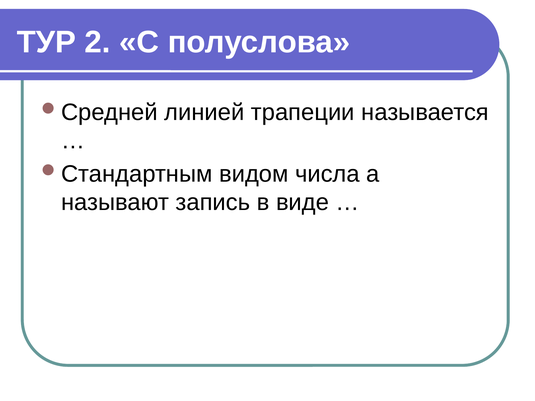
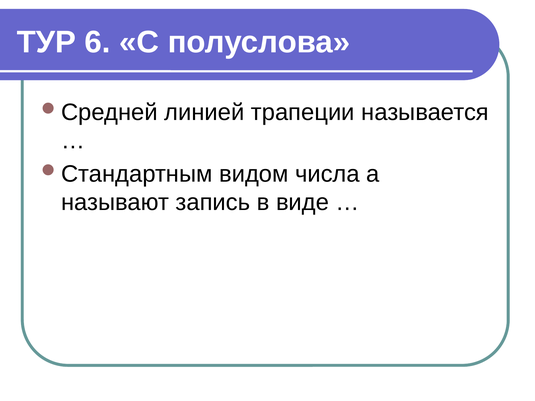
2: 2 -> 6
